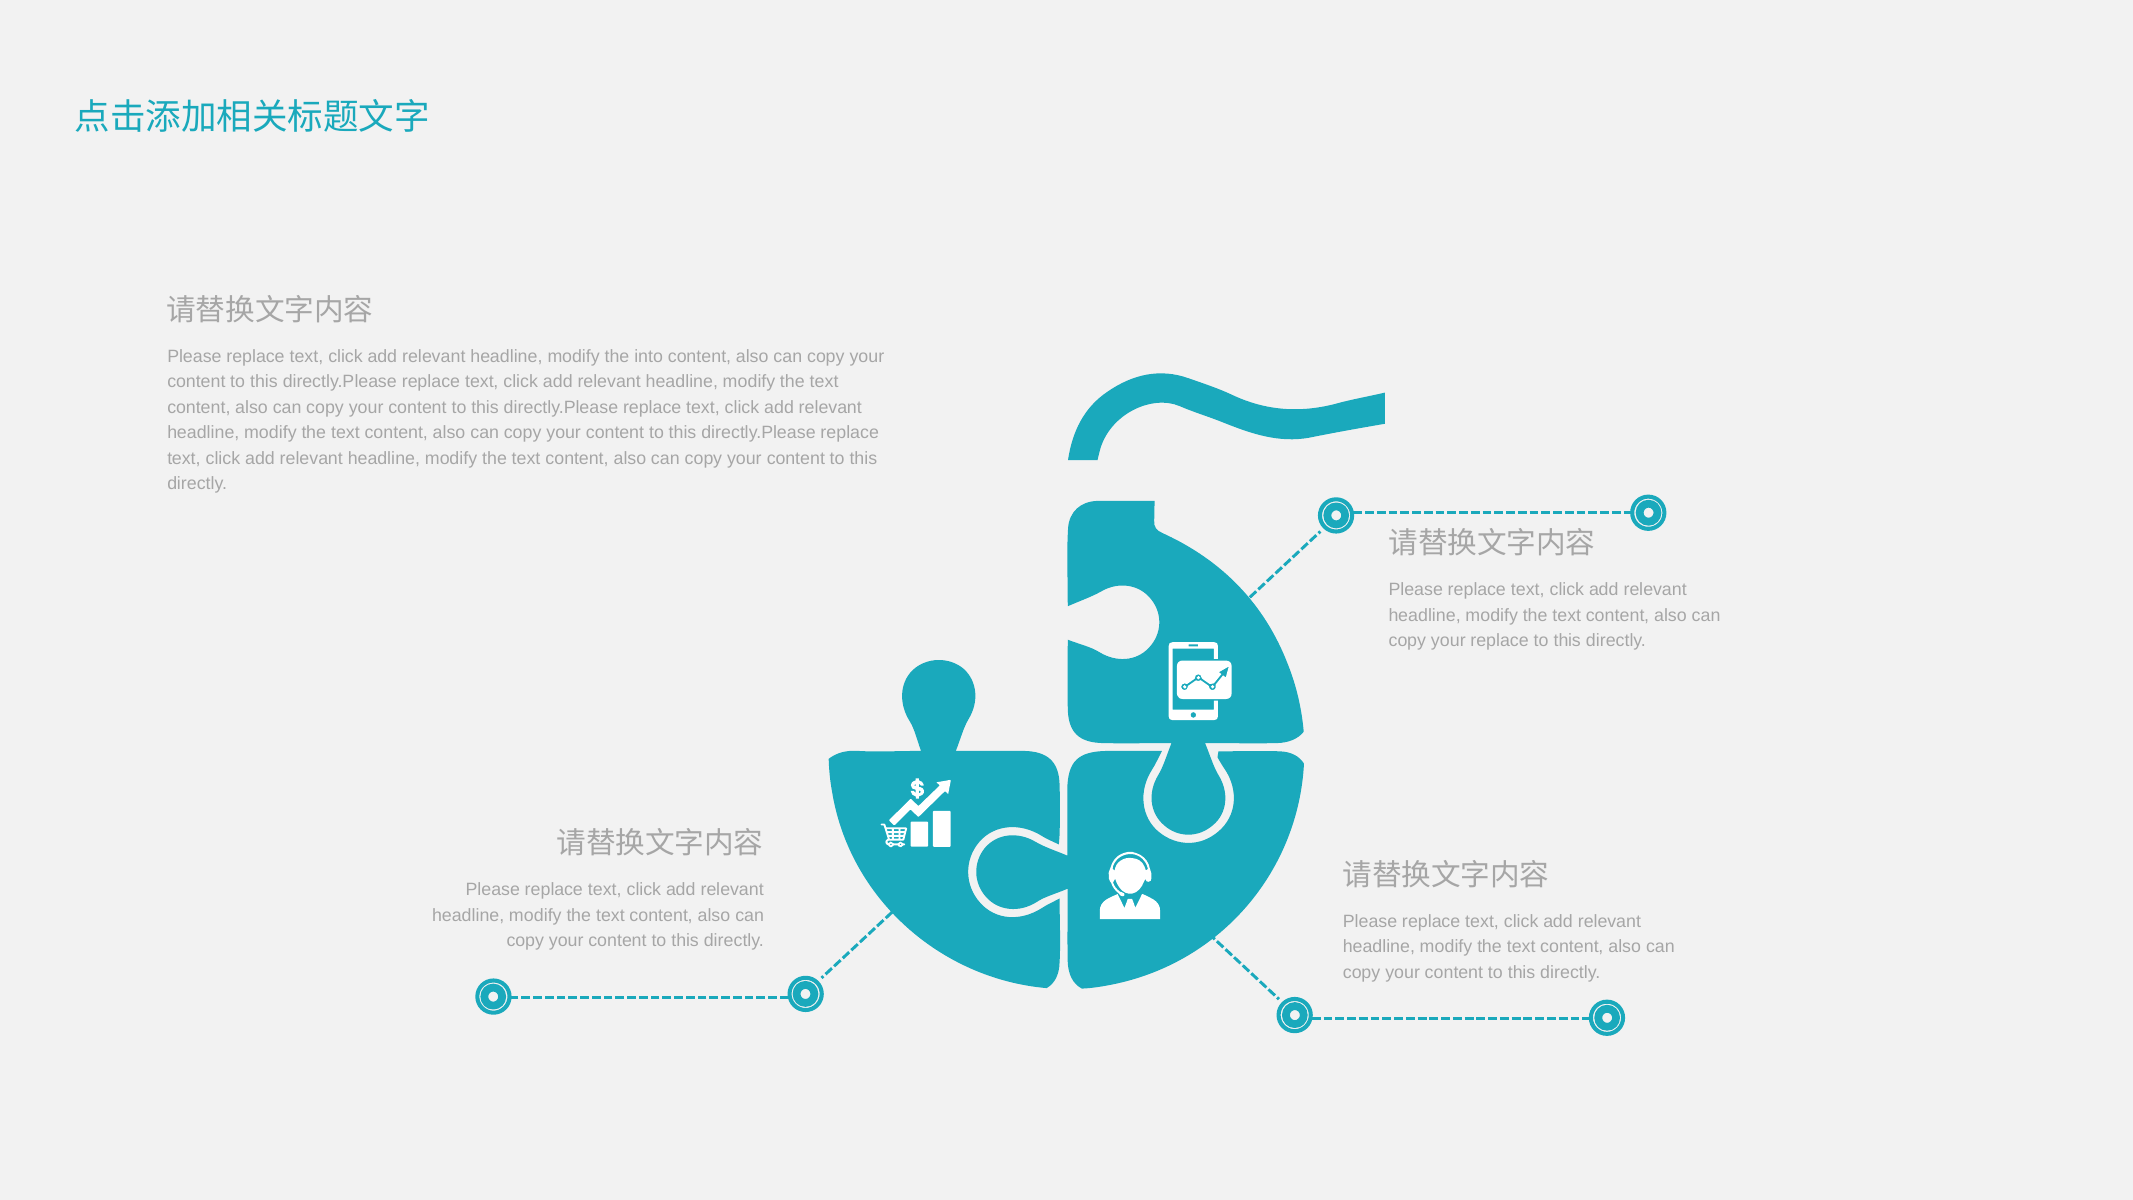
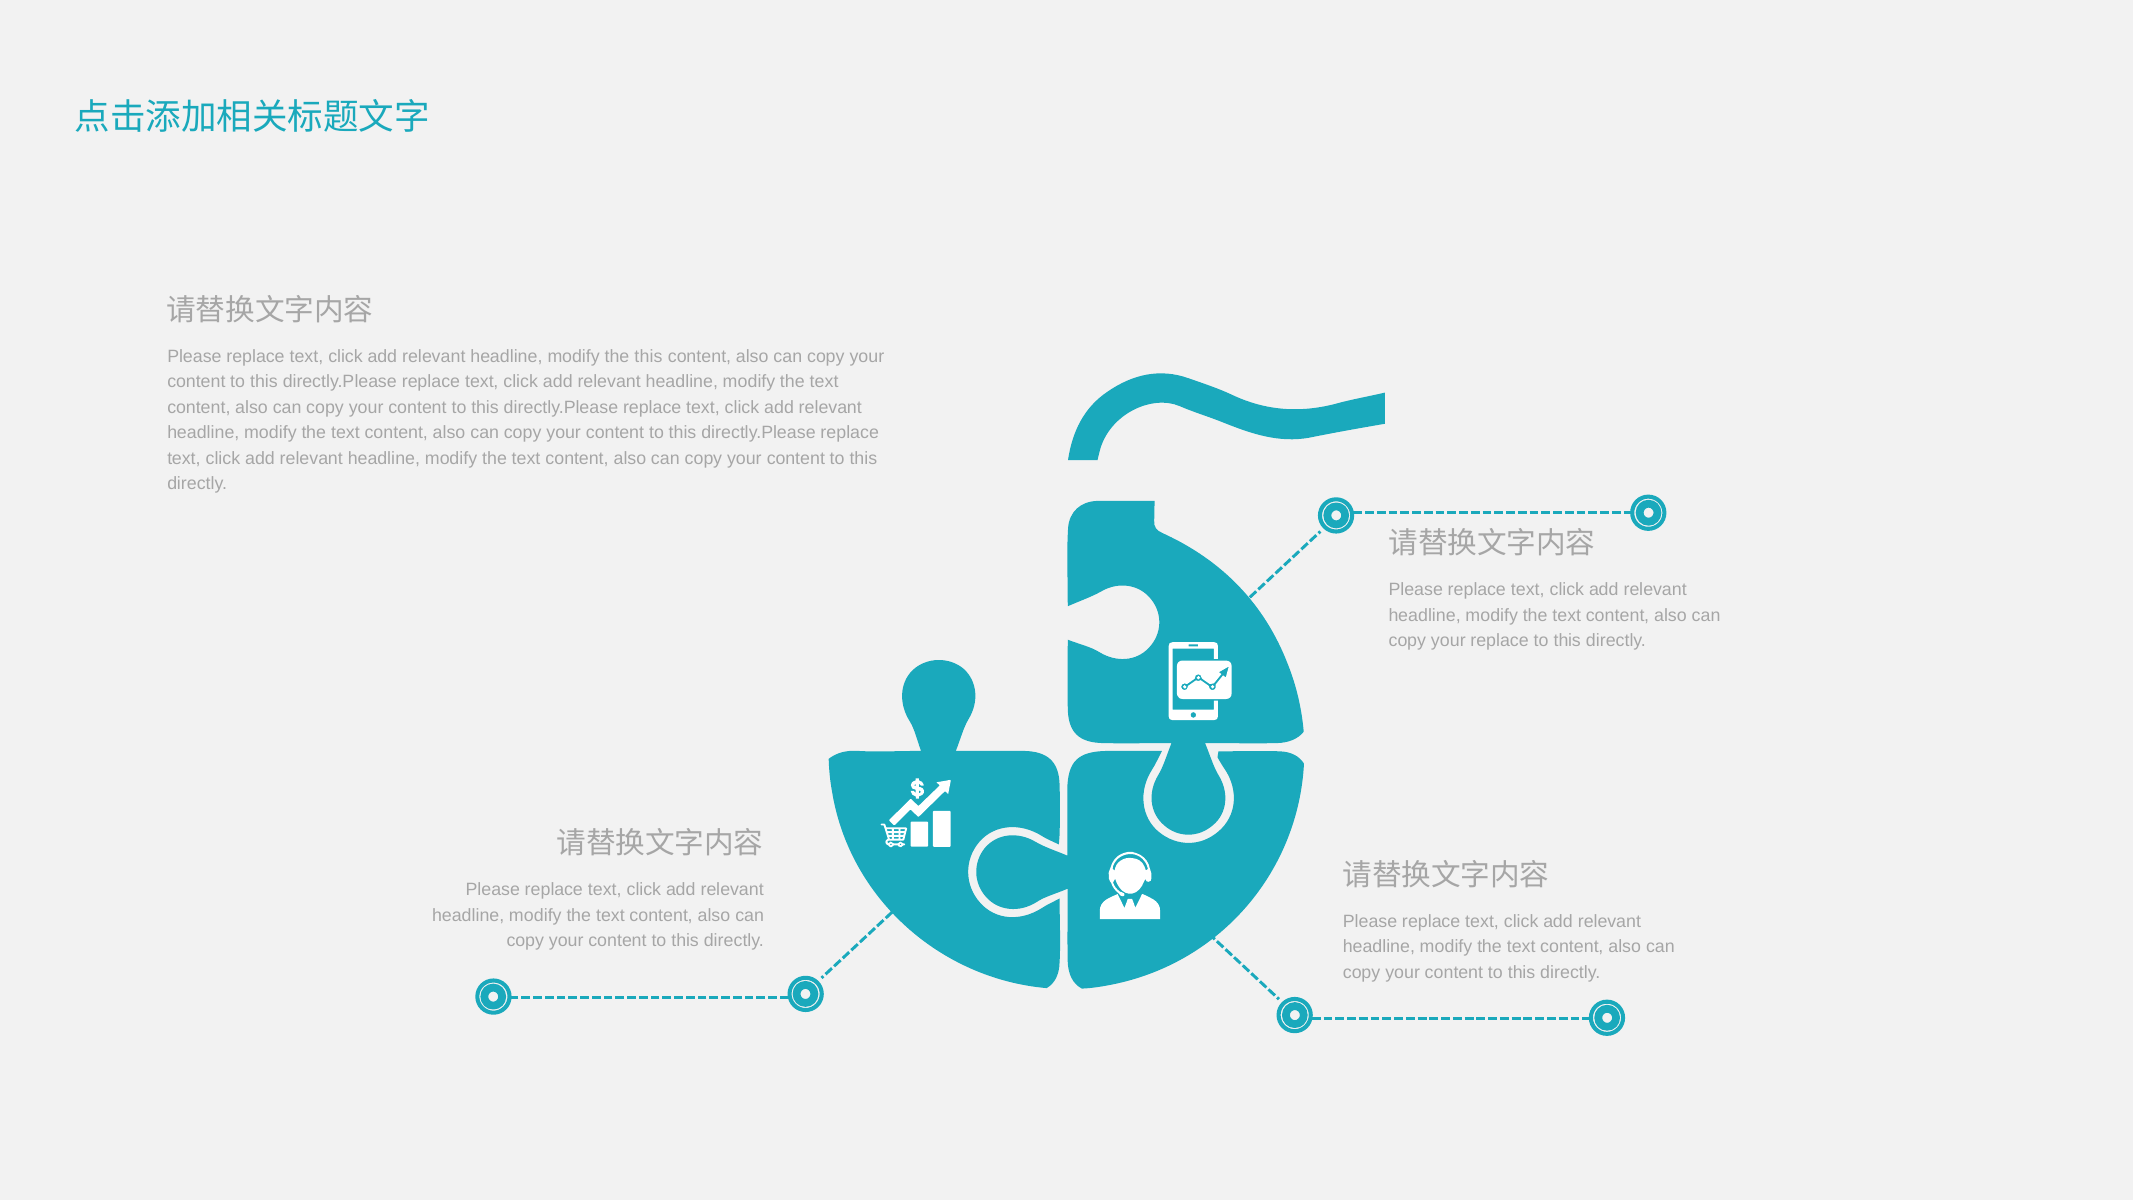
the into: into -> this
